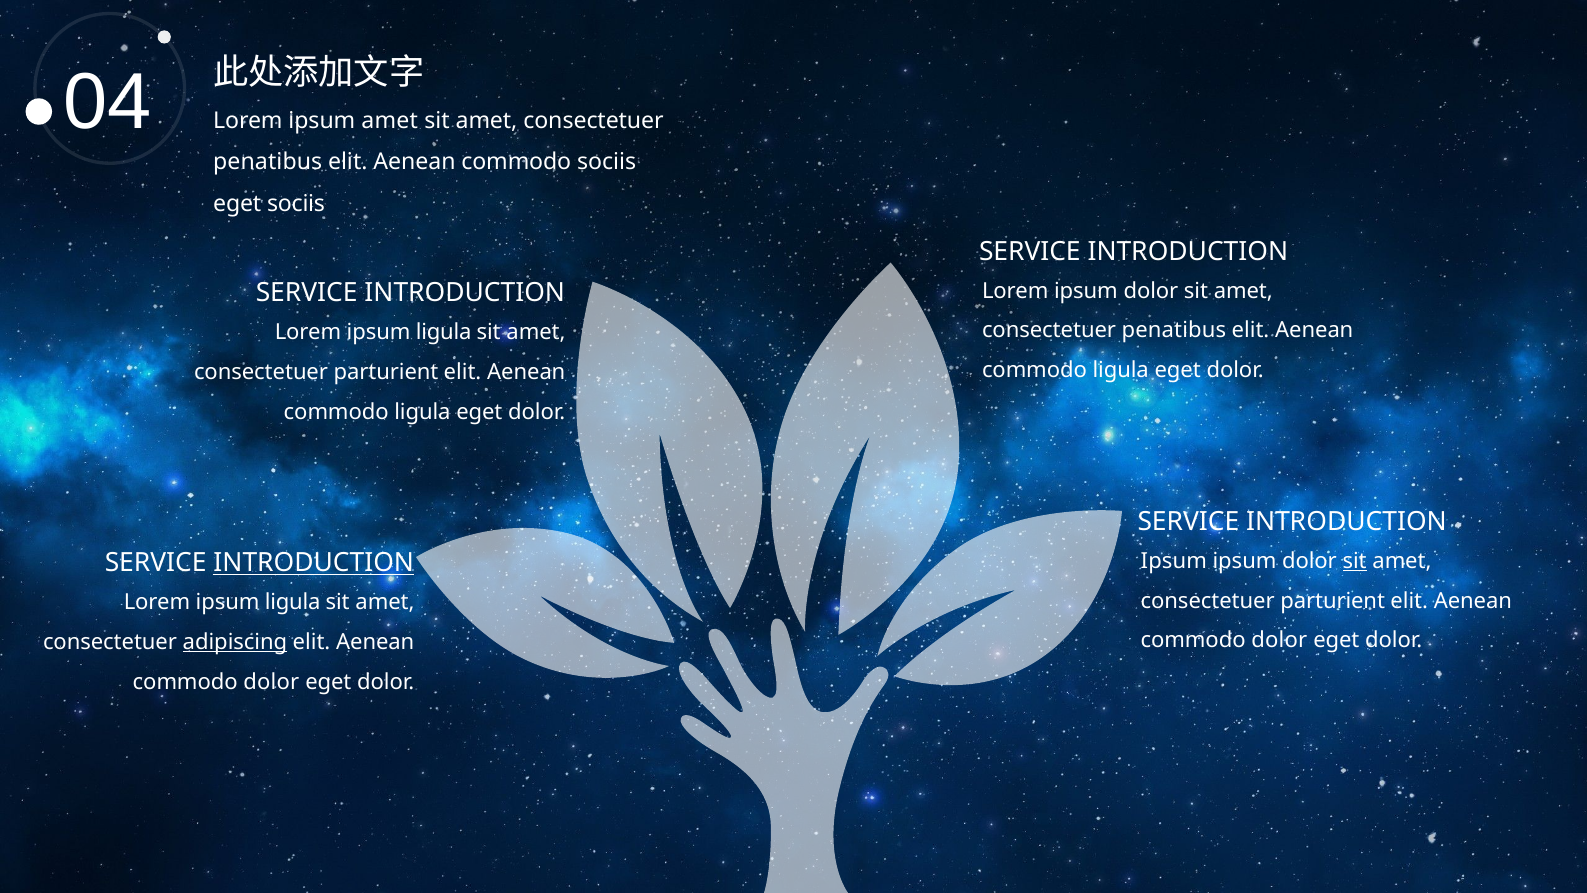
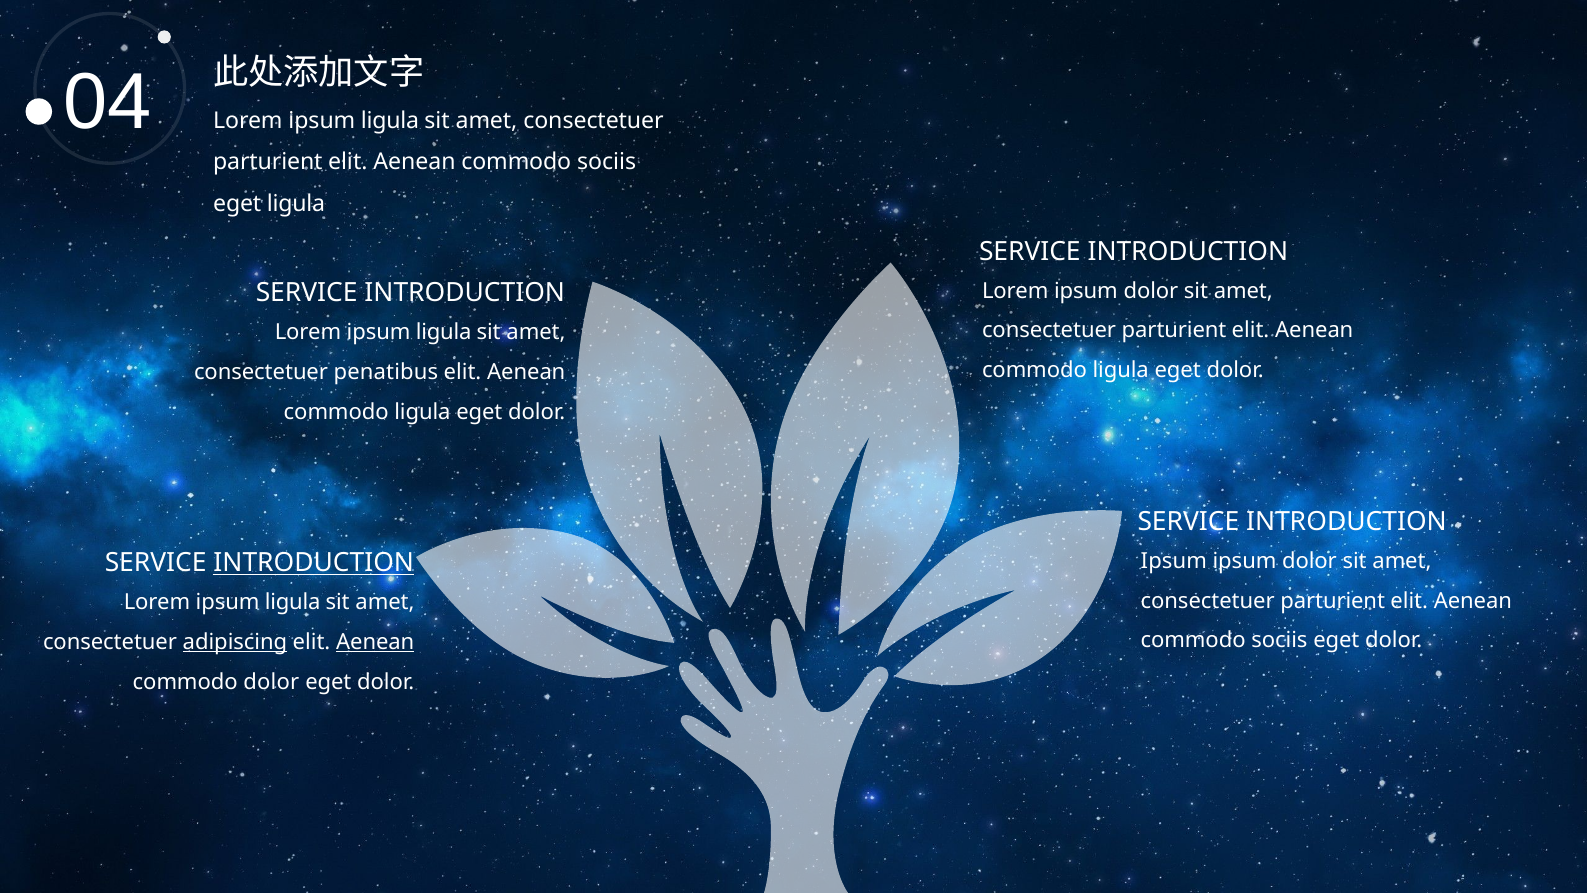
amet at (390, 121): amet -> ligula
penatibus at (268, 162): penatibus -> parturient
eget sociis: sociis -> ligula
penatibus at (1174, 331): penatibus -> parturient
parturient at (386, 372): parturient -> penatibus
sit at (1355, 561) underline: present -> none
dolor at (1279, 640): dolor -> sociis
Aenean at (375, 642) underline: none -> present
